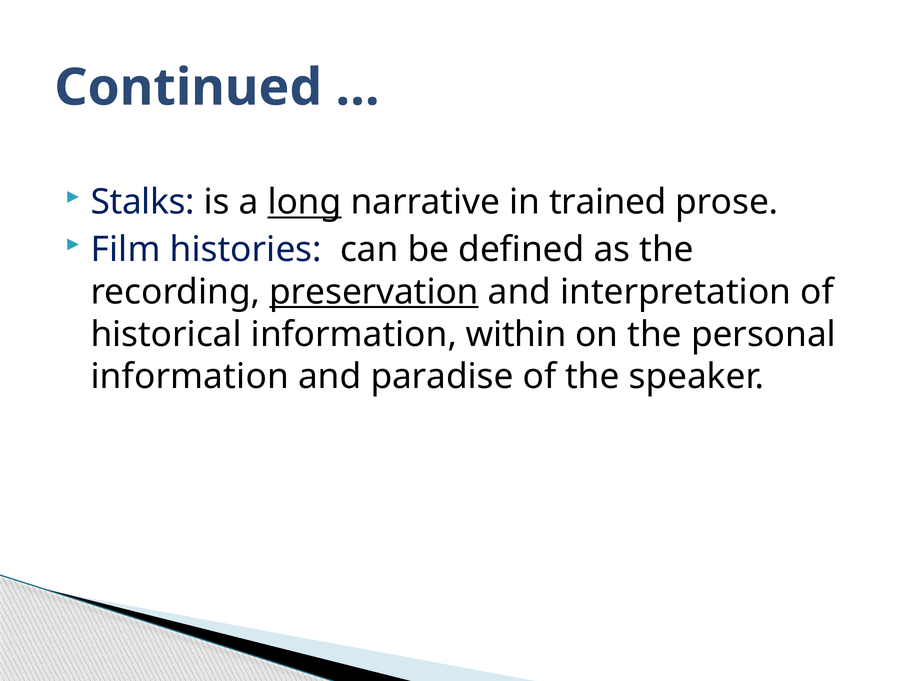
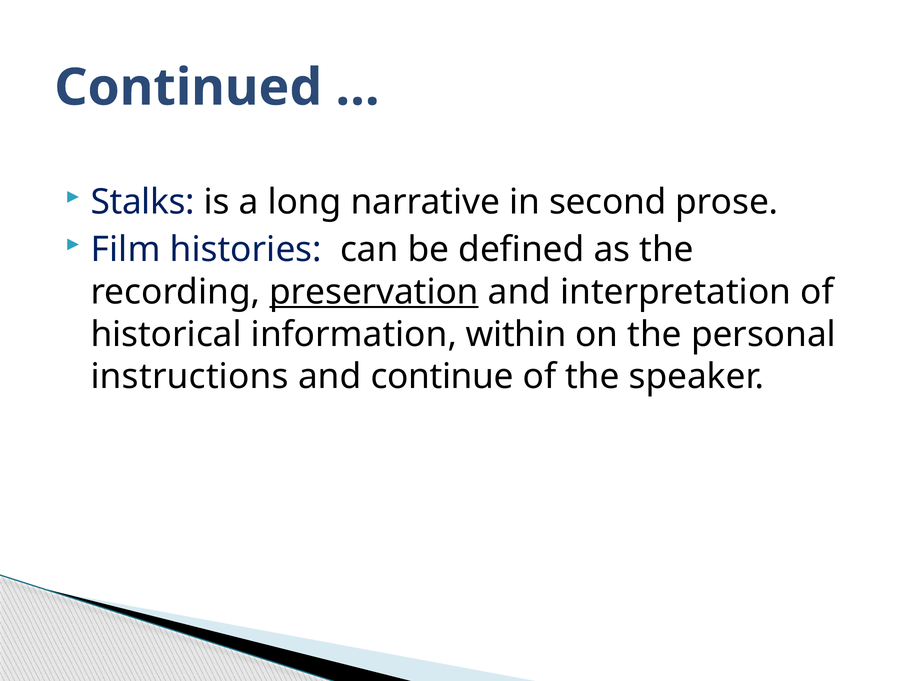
long underline: present -> none
trained: trained -> second
information at (190, 377): information -> instructions
paradise: paradise -> continue
